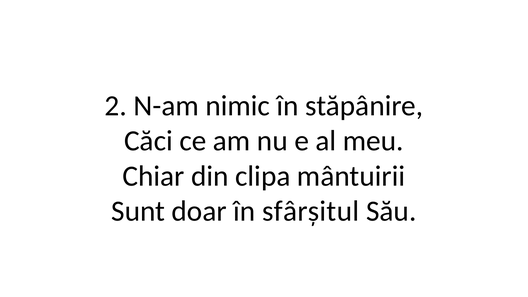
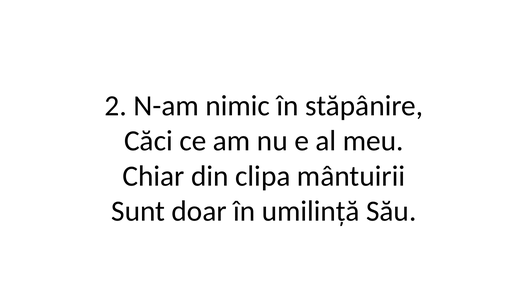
sfârșitul: sfârșitul -> umilință
